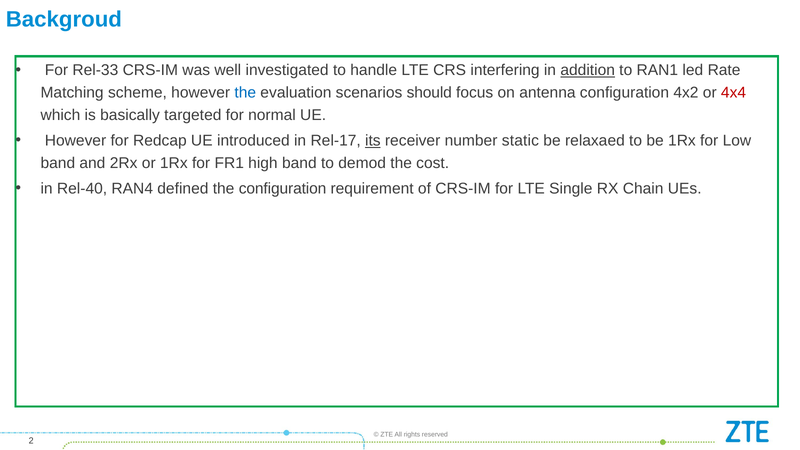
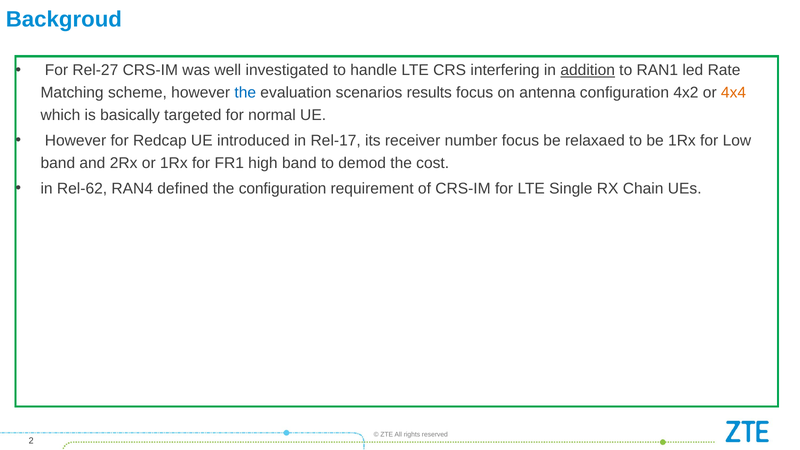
Rel-33: Rel-33 -> Rel-27
should: should -> results
4x4 colour: red -> orange
its underline: present -> none
number static: static -> focus
Rel-40: Rel-40 -> Rel-62
